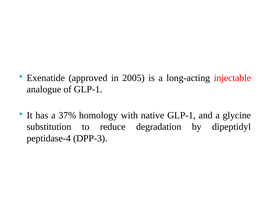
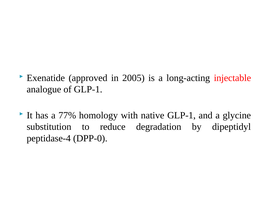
37%: 37% -> 77%
DPP-3: DPP-3 -> DPP-0
